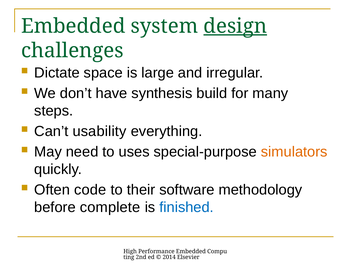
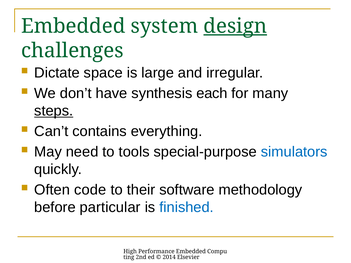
build: build -> each
steps underline: none -> present
usability: usability -> contains
uses: uses -> tools
simulators colour: orange -> blue
complete: complete -> particular
